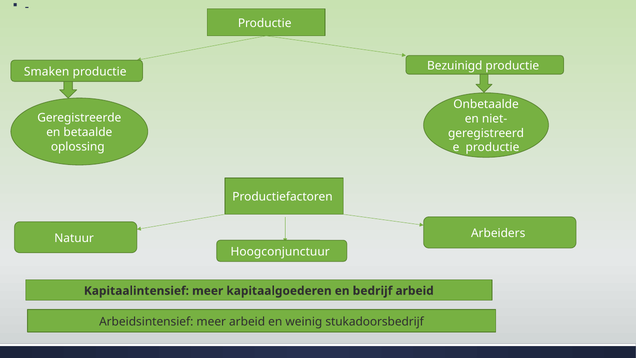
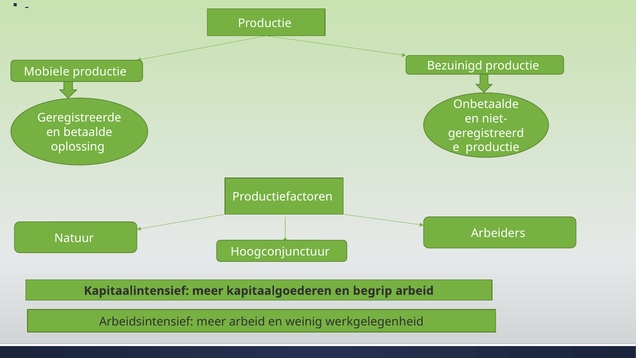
Smaken: Smaken -> Mobiele
bedrijf: bedrijf -> begrip
stukadoorsbedrijf: stukadoorsbedrijf -> werkgelegenheid
